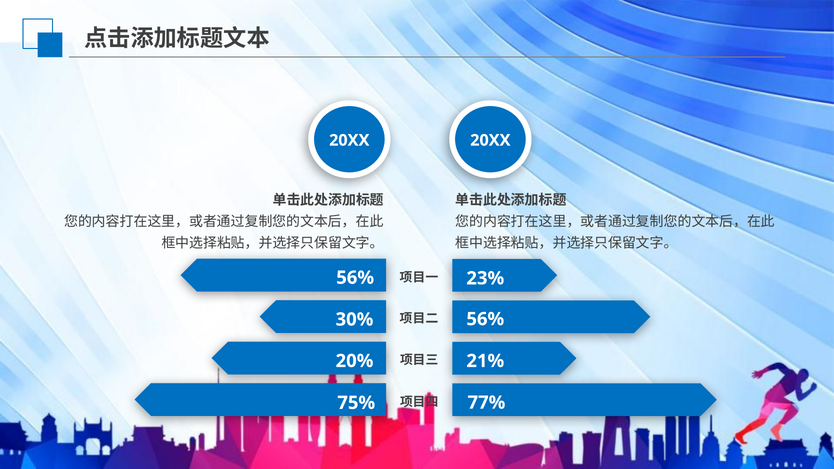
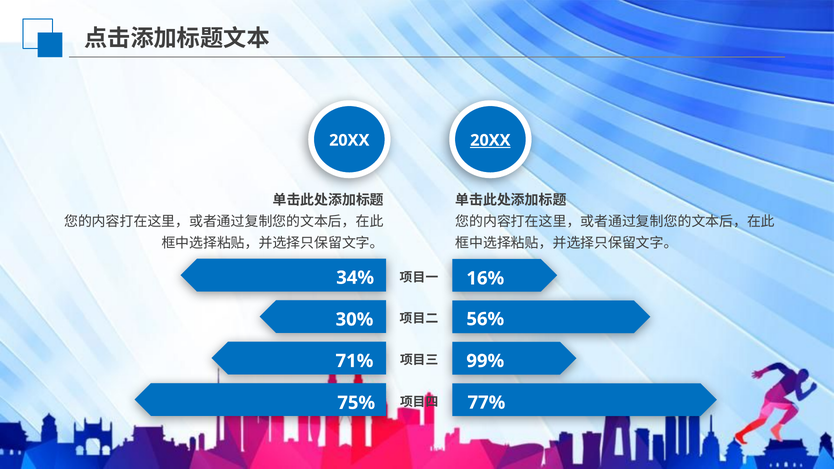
20XX at (490, 140) underline: none -> present
56% at (355, 278): 56% -> 34%
23%: 23% -> 16%
20%: 20% -> 71%
21%: 21% -> 99%
